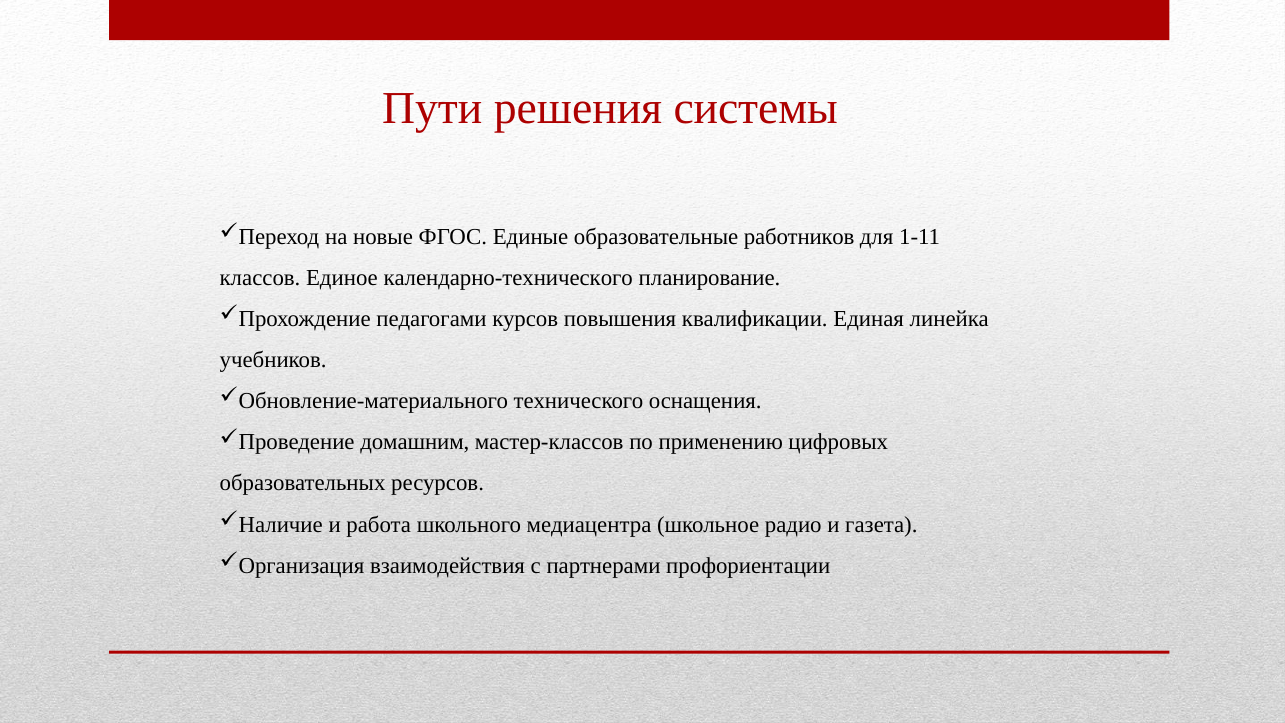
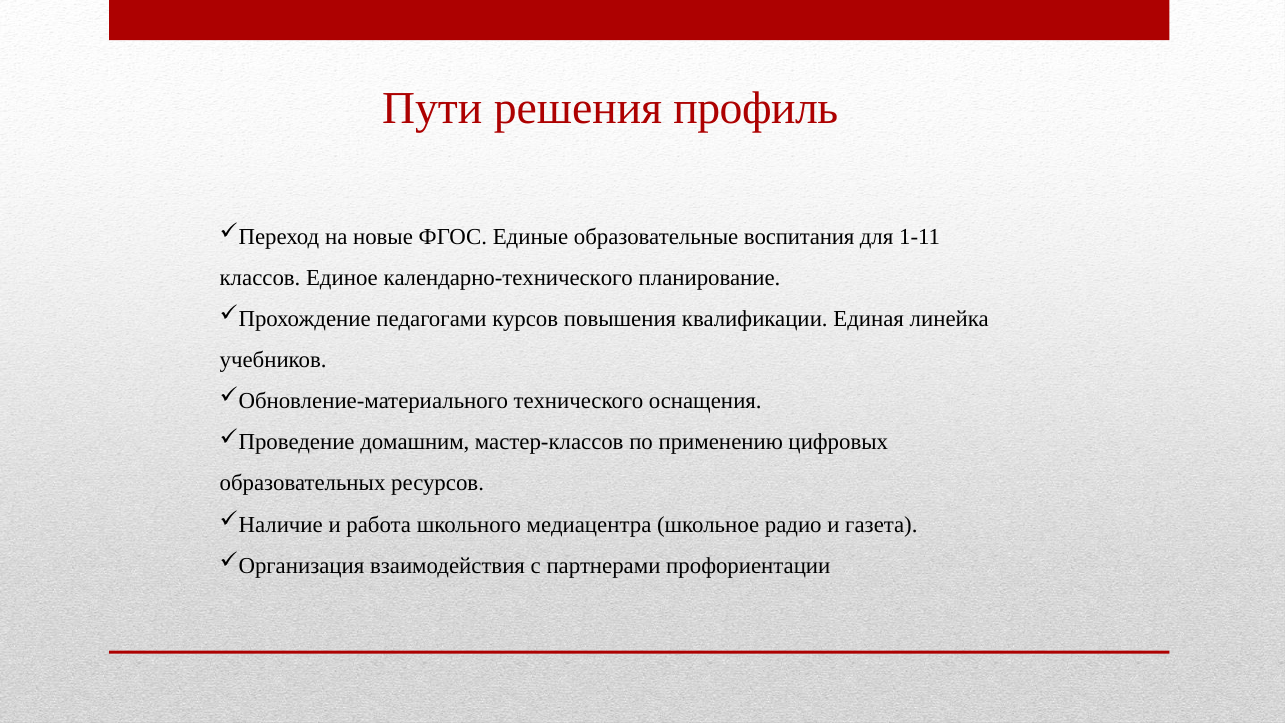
системы: системы -> профиль
работников: работников -> воспитания
